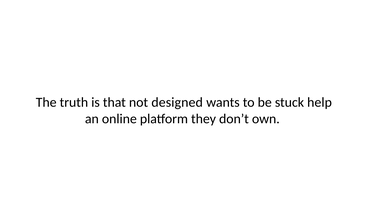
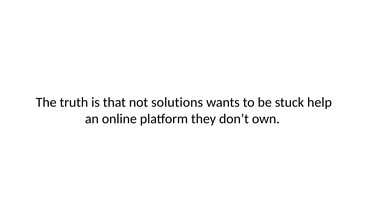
designed: designed -> solutions
